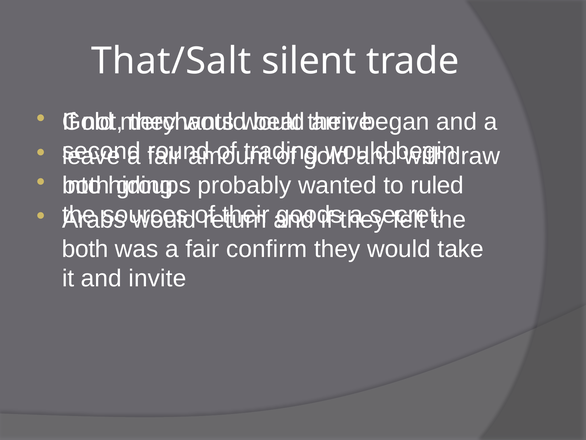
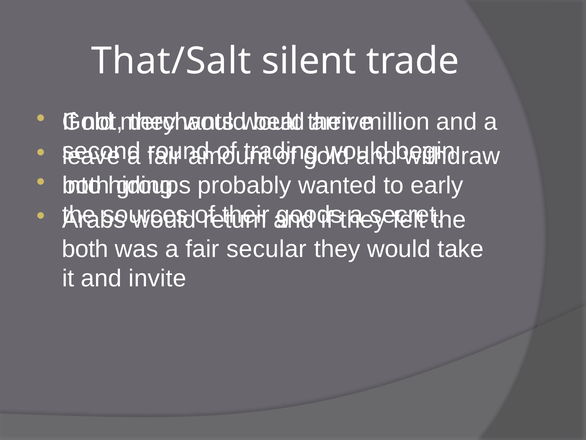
began: began -> million
ruled: ruled -> early
confirm: confirm -> secular
